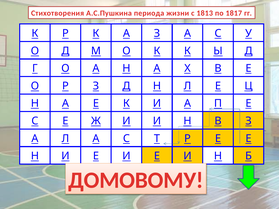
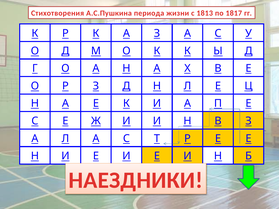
ДОМОВОМУ: ДОМОВОМУ -> НАЕЗДНИКИ
